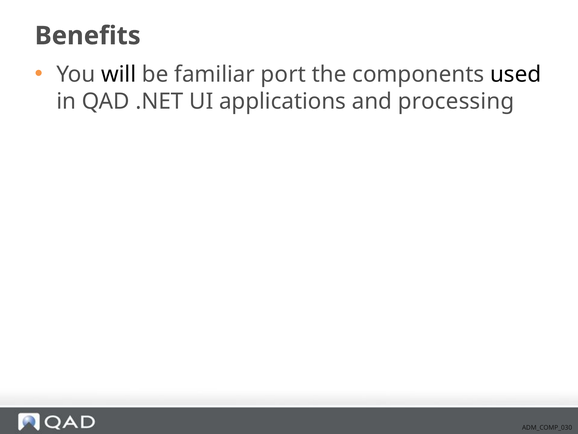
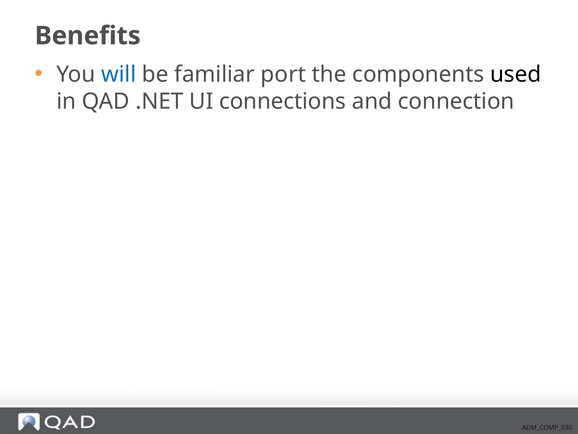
will colour: black -> blue
applications: applications -> connections
processing: processing -> connection
